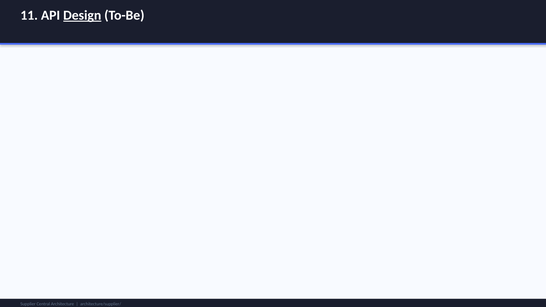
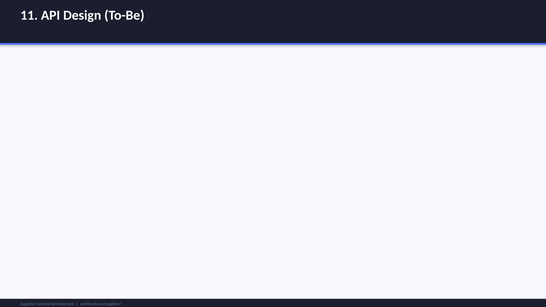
Design underline: present -> none
